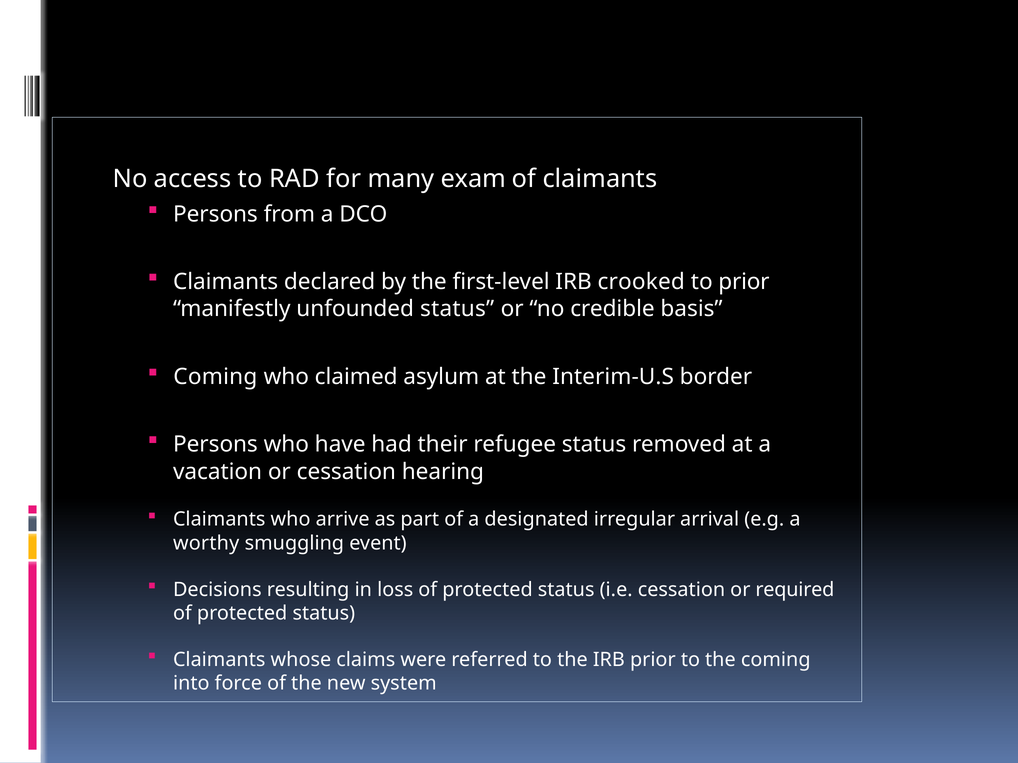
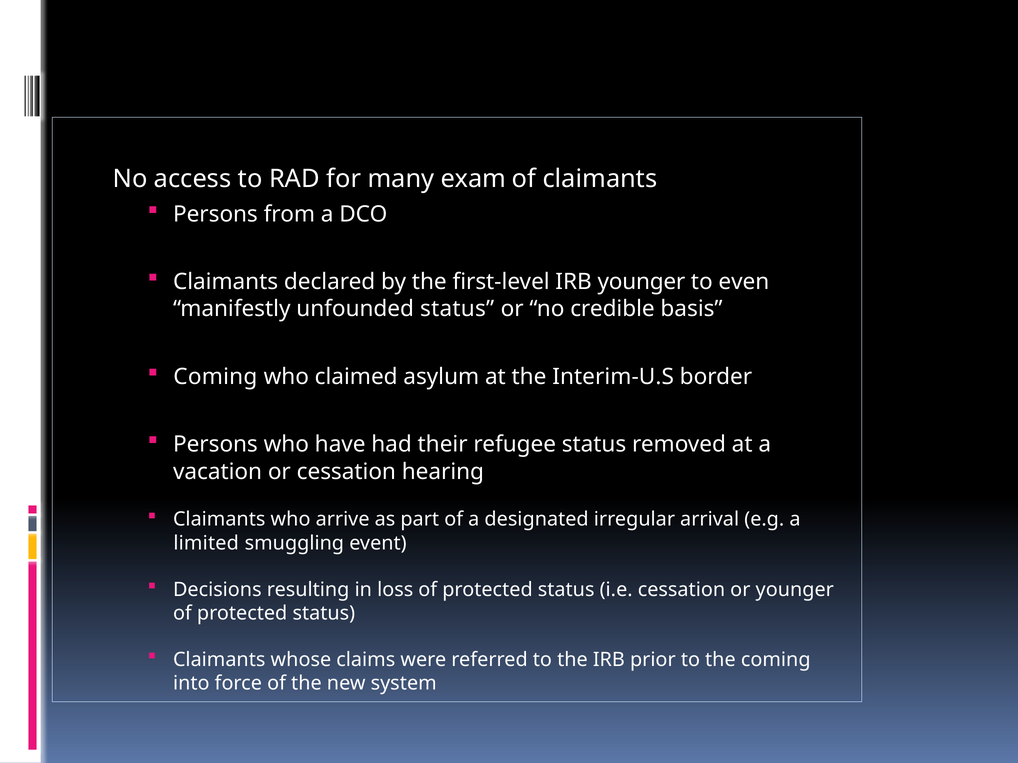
IRB crooked: crooked -> younger
to prior: prior -> even
worthy: worthy -> limited
or required: required -> younger
